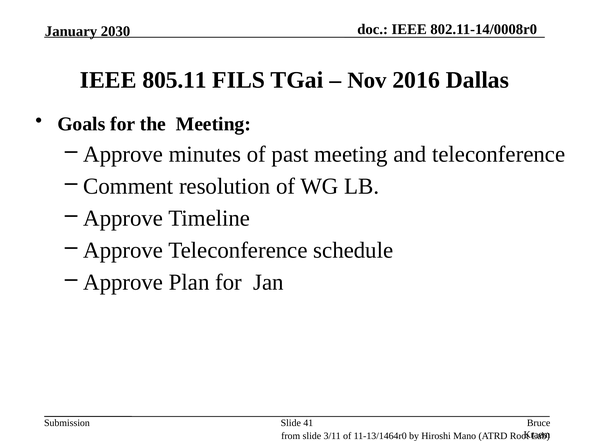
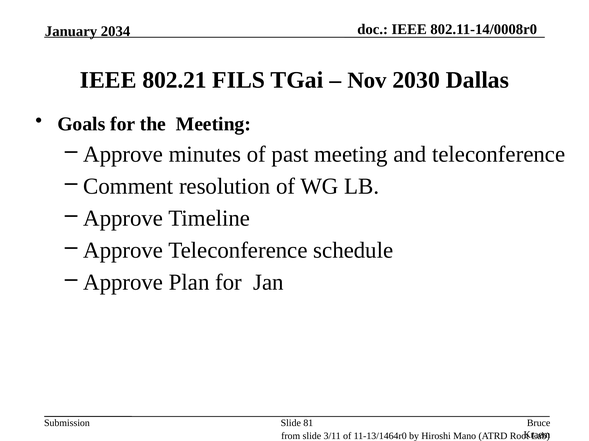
2030: 2030 -> 2034
805.11: 805.11 -> 802.21
2016: 2016 -> 2030
41: 41 -> 81
